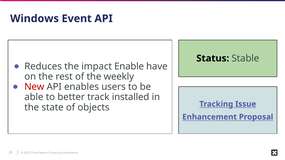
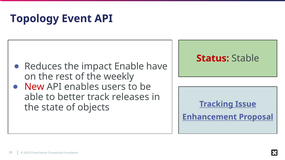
Windows: Windows -> Topology
Status colour: black -> red
installed: installed -> releases
